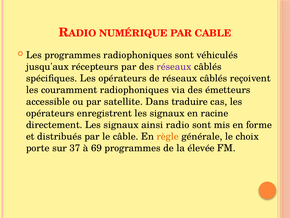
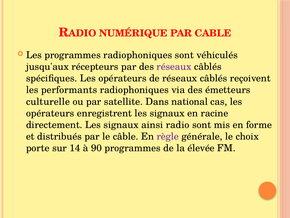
couramment: couramment -> performants
accessible: accessible -> culturelle
traduire: traduire -> national
règle colour: orange -> purple
37: 37 -> 14
69: 69 -> 90
